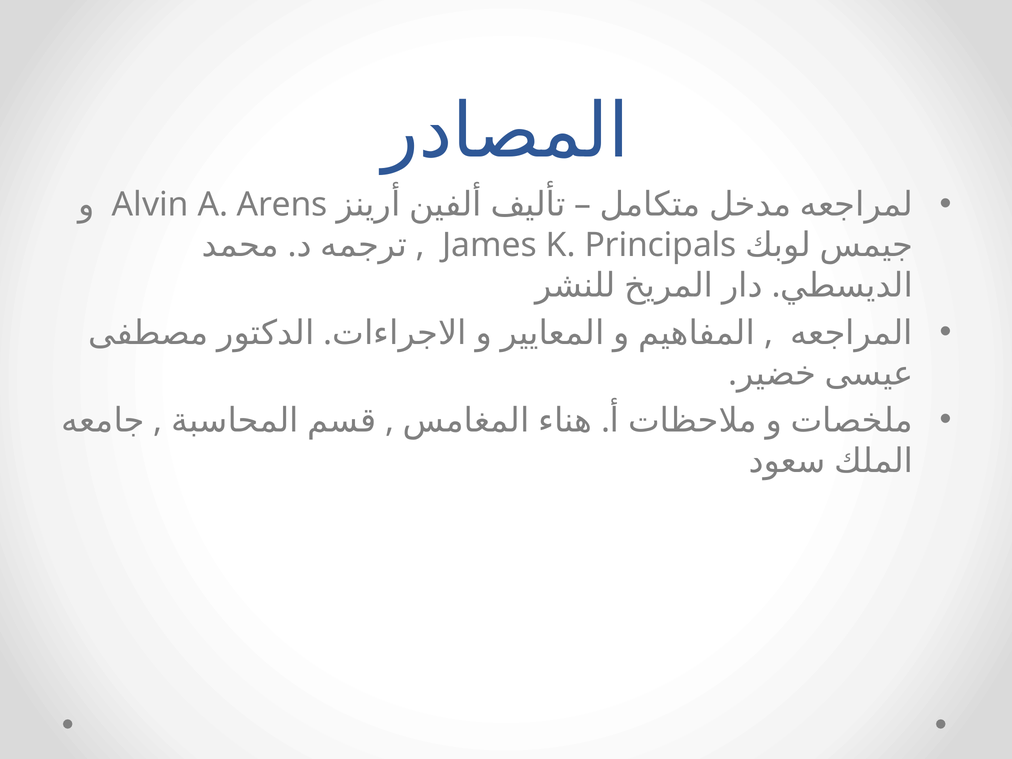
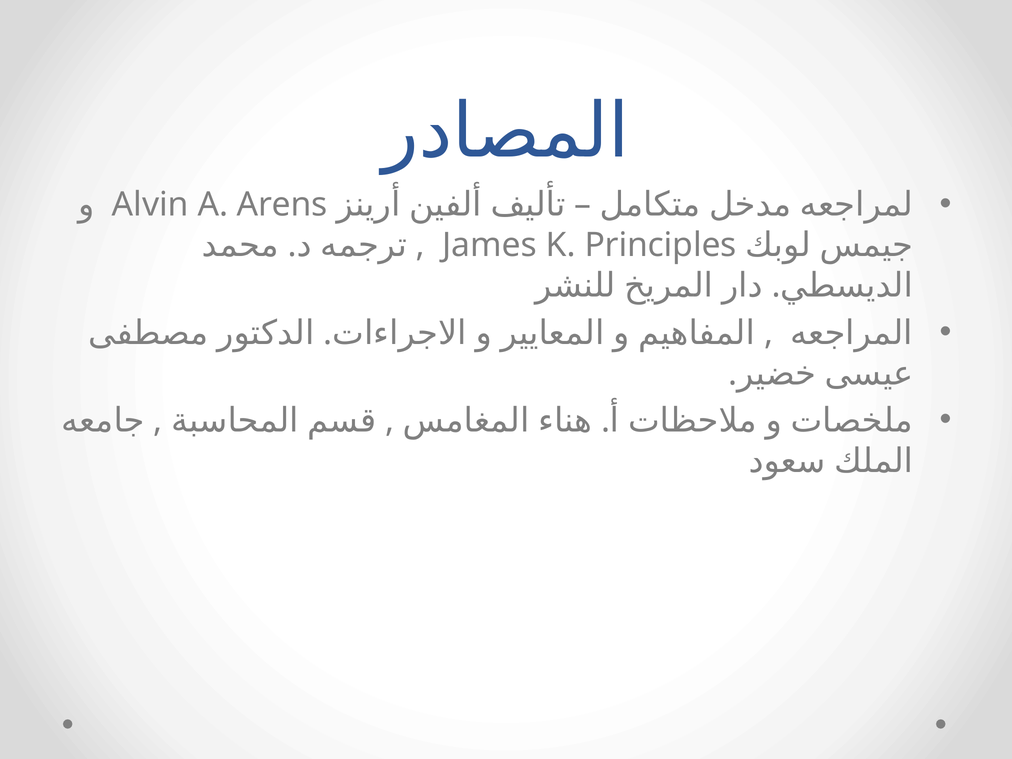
Principals: Principals -> Principles
